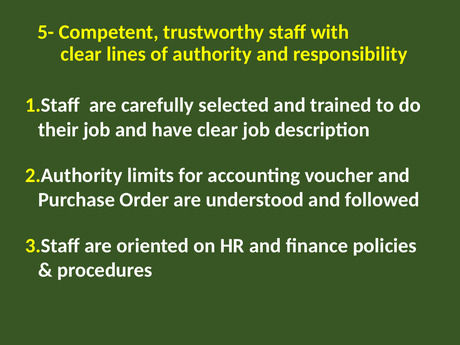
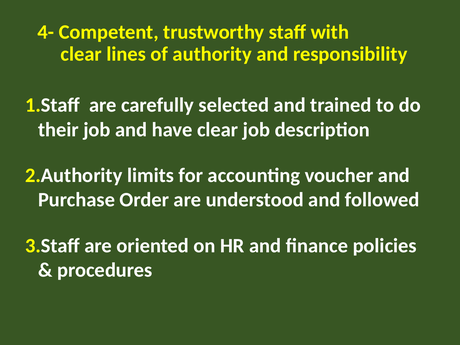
5-: 5- -> 4-
